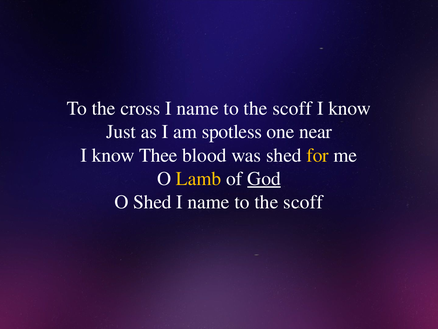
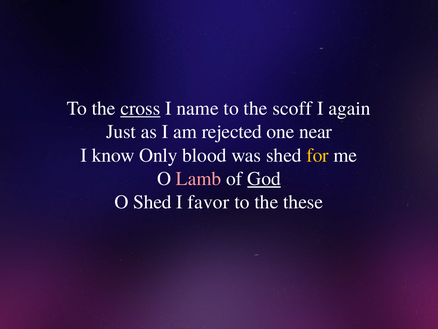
cross underline: none -> present
know at (350, 108): know -> again
spotless: spotless -> rejected
Thee: Thee -> Only
Lamb colour: yellow -> pink
name at (209, 202): name -> favor
scoff at (303, 202): scoff -> these
